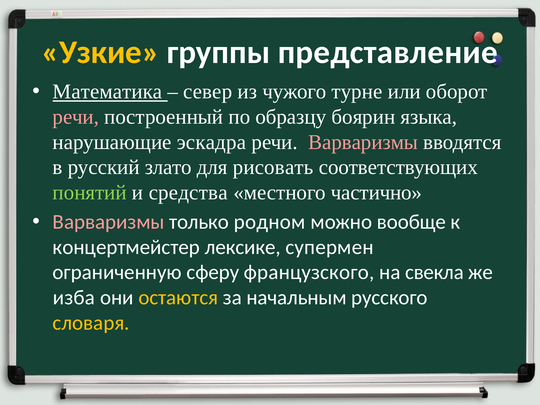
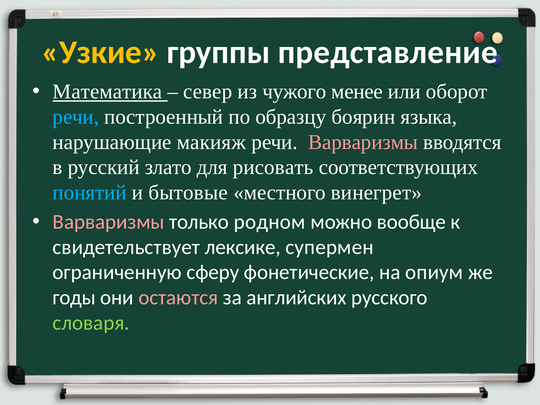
турне: турне -> менее
речи at (76, 117) colour: pink -> light blue
эскадра: эскадра -> макияж
понятий colour: light green -> light blue
средства: средства -> бытовые
частично: частично -> винегрет
концертмейстер: концертмейстер -> свидетельствует
французского: французского -> фонетические
свекла: свекла -> опиум
изба: изба -> годы
остаются colour: yellow -> pink
начальным: начальным -> английских
словаря colour: yellow -> light green
